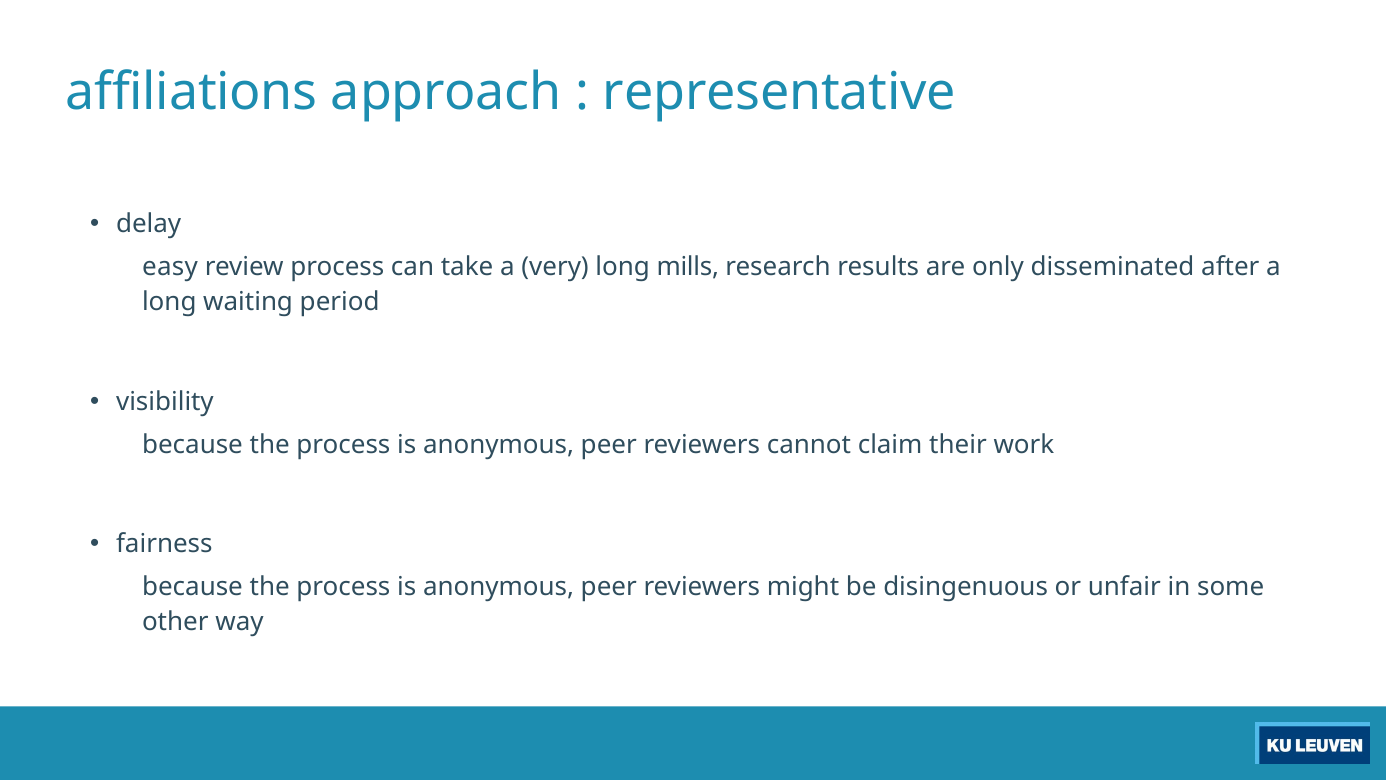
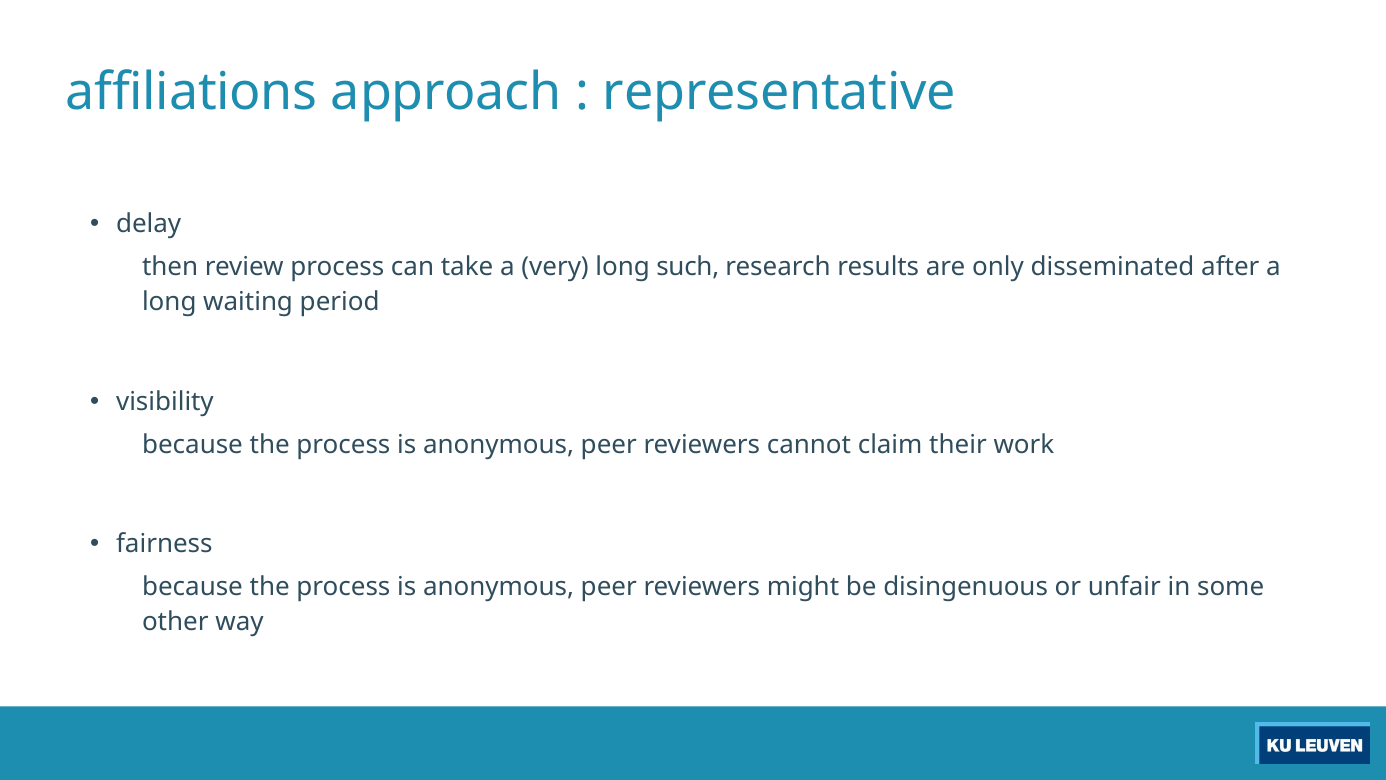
easy: easy -> then
mills: mills -> such
